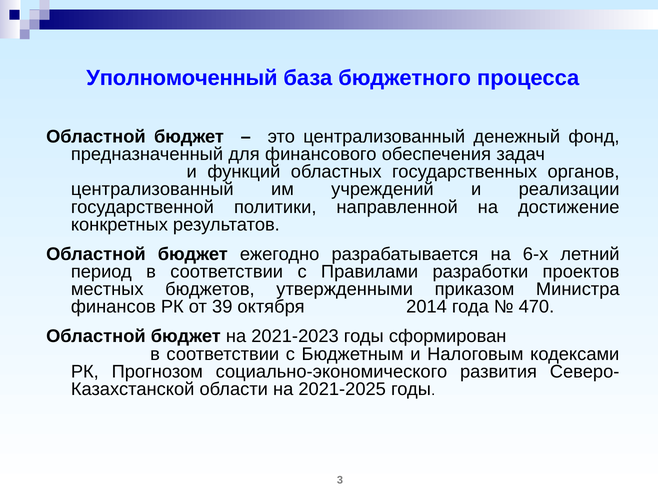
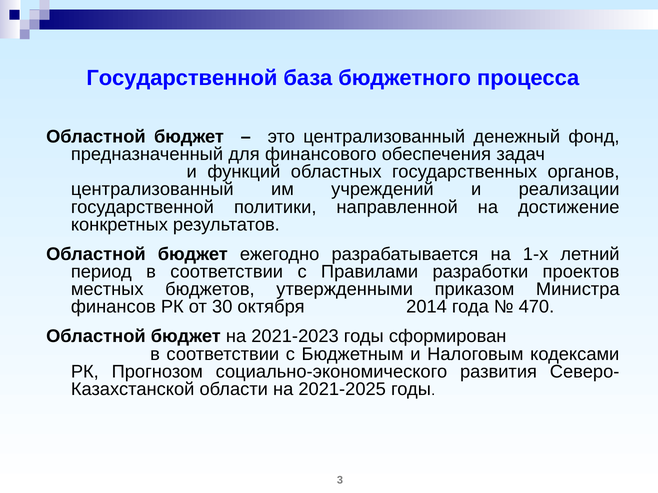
Уполномоченный at (182, 78): Уполномоченный -> Государственной
6-х: 6-х -> 1-х
39: 39 -> 30
